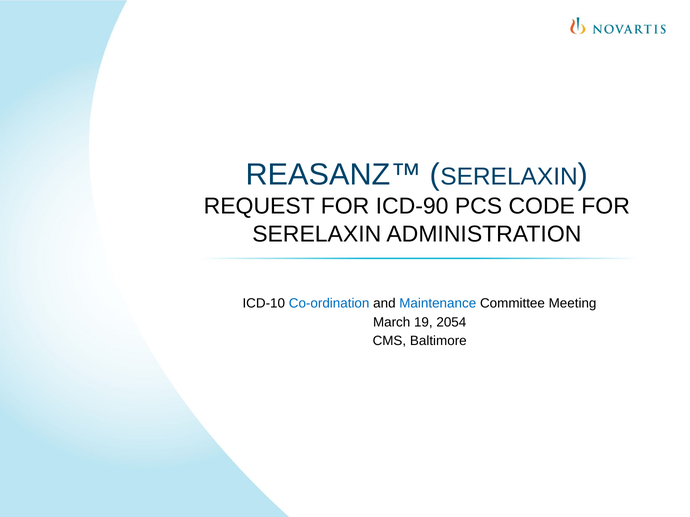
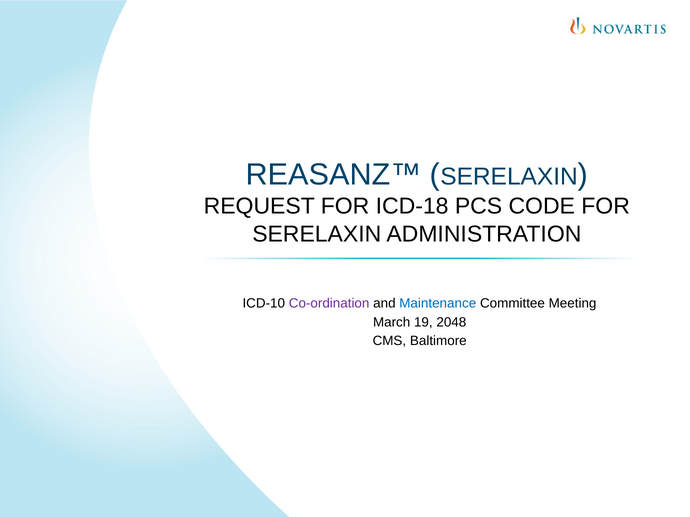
ICD-90: ICD-90 -> ICD-18
Co-ordination colour: blue -> purple
2054: 2054 -> 2048
